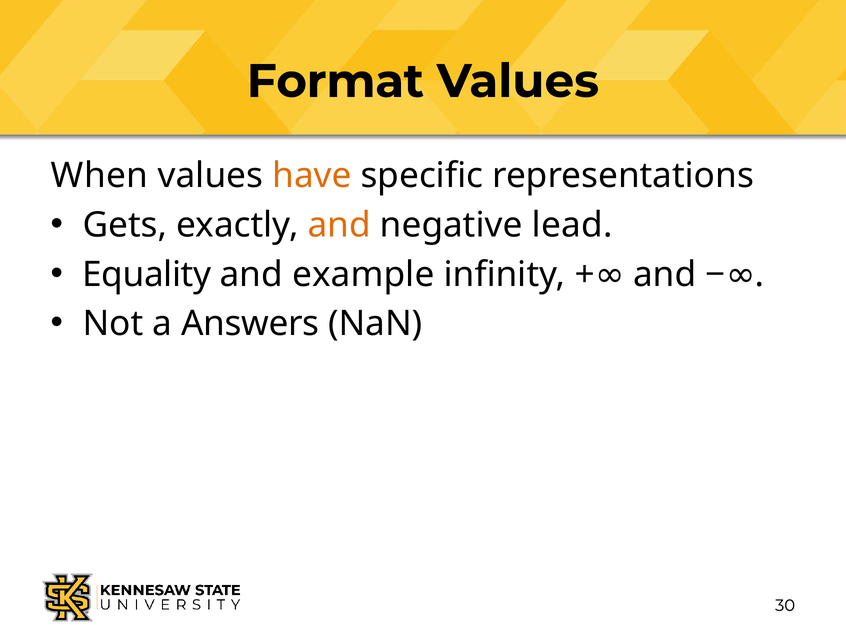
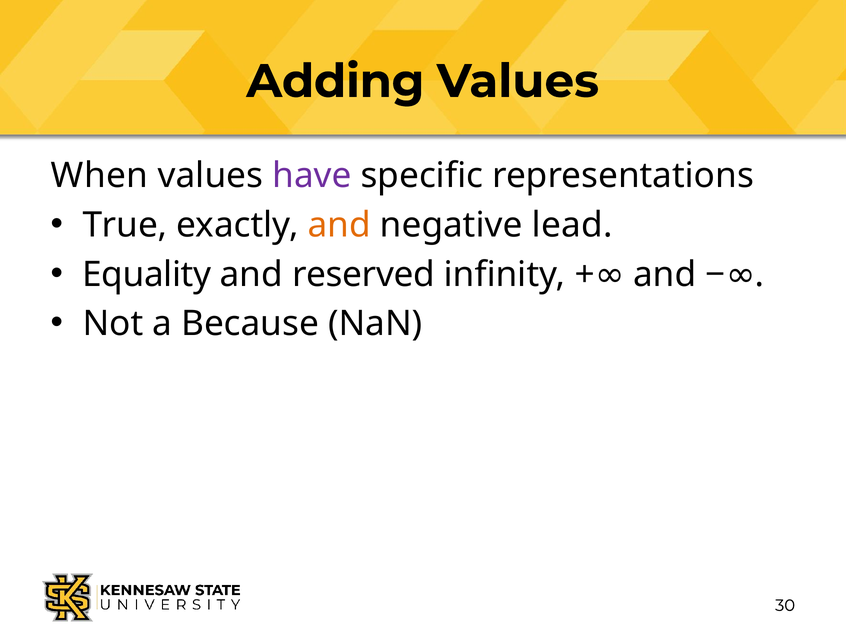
Format: Format -> Adding
have colour: orange -> purple
Gets: Gets -> True
example: example -> reserved
Answers: Answers -> Because
